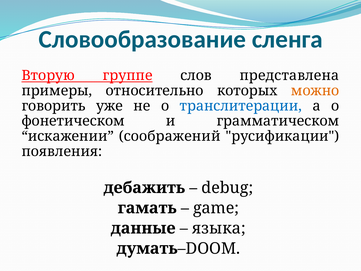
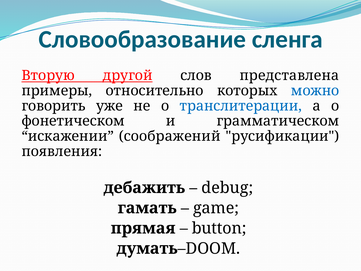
группе: группе -> другой
можно colour: orange -> blue
данные: данные -> прямая
языка: языка -> button
